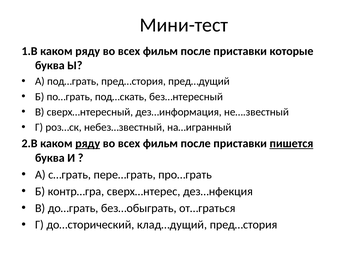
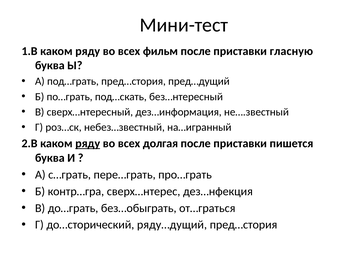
которые: которые -> гласную
фильм at (160, 144): фильм -> долгая
пишется underline: present -> none
клад…дущий: клад…дущий -> ряду…дущий
